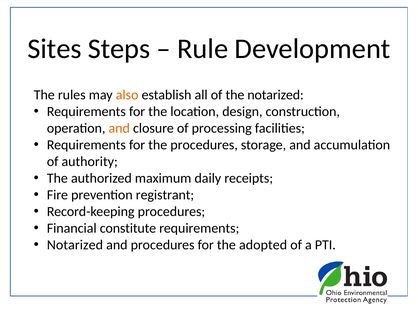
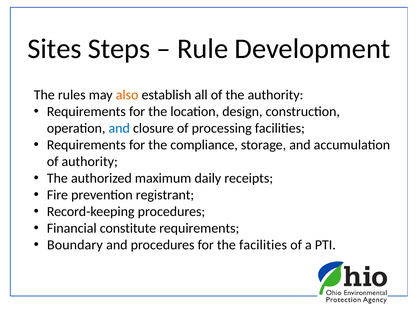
the notarized: notarized -> authority
and at (119, 128) colour: orange -> blue
the procedures: procedures -> compliance
Notarized at (75, 245): Notarized -> Boundary
the adopted: adopted -> facilities
